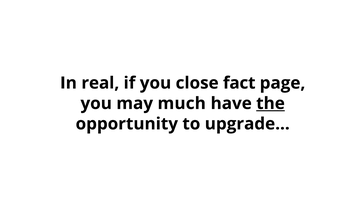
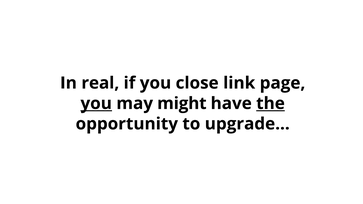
fact: fact -> link
you at (96, 103) underline: none -> present
much: much -> might
